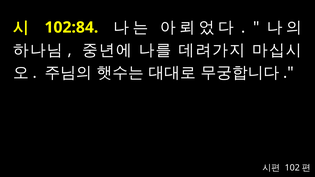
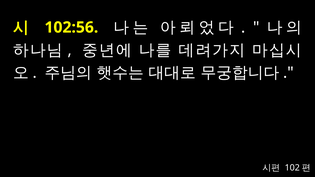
102:84: 102:84 -> 102:56
